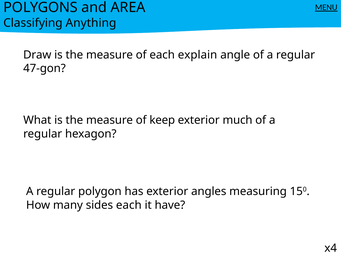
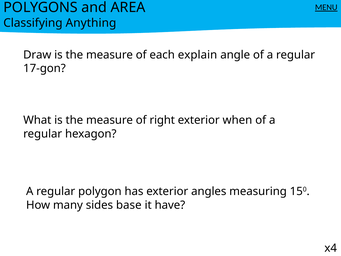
47-gon: 47-gon -> 17-gon
keep: keep -> right
much: much -> when
sides each: each -> base
